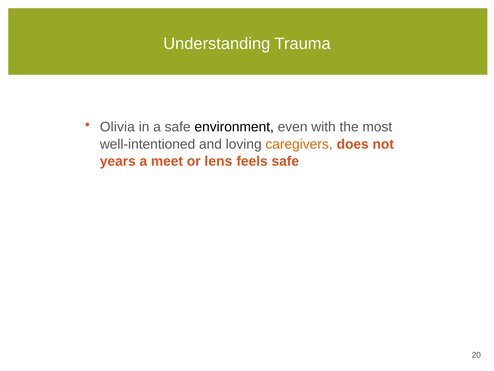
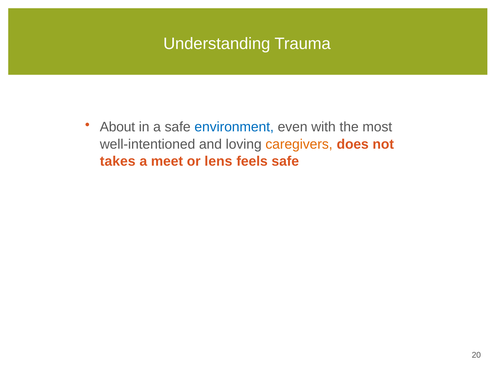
Olivia: Olivia -> About
environment colour: black -> blue
years: years -> takes
